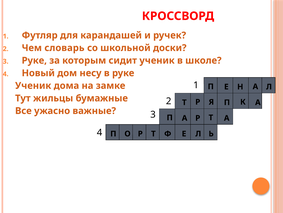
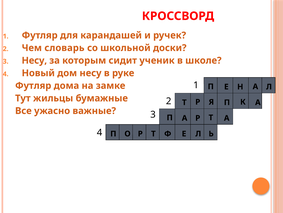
3 Руке: Руке -> Несу
Ученик at (33, 85): Ученик -> Футляр
